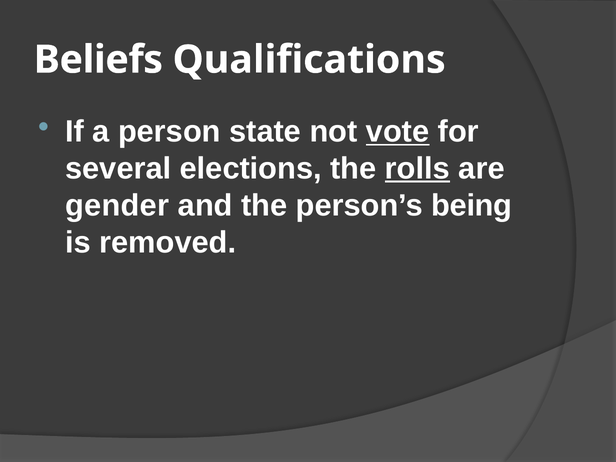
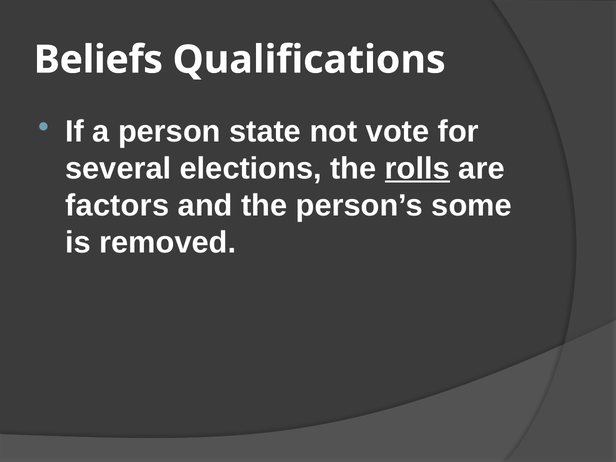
vote underline: present -> none
gender: gender -> factors
being: being -> some
